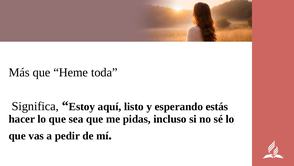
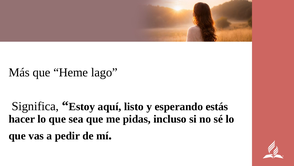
toda: toda -> lago
